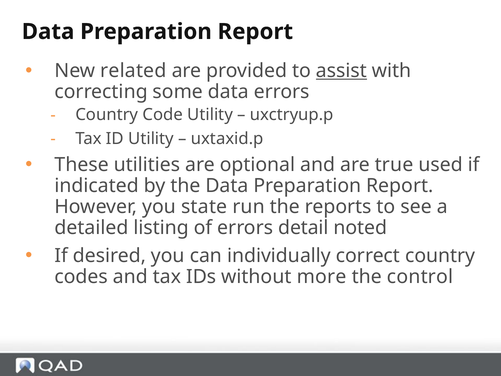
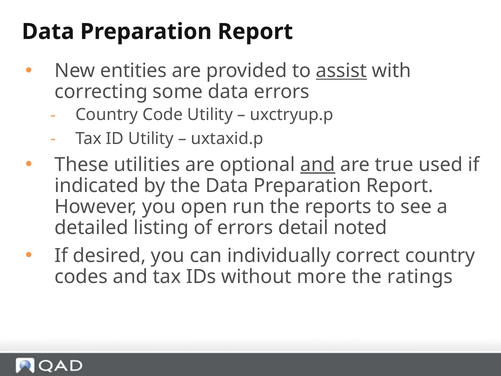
related: related -> entities
and at (318, 164) underline: none -> present
state: state -> open
control: control -> ratings
